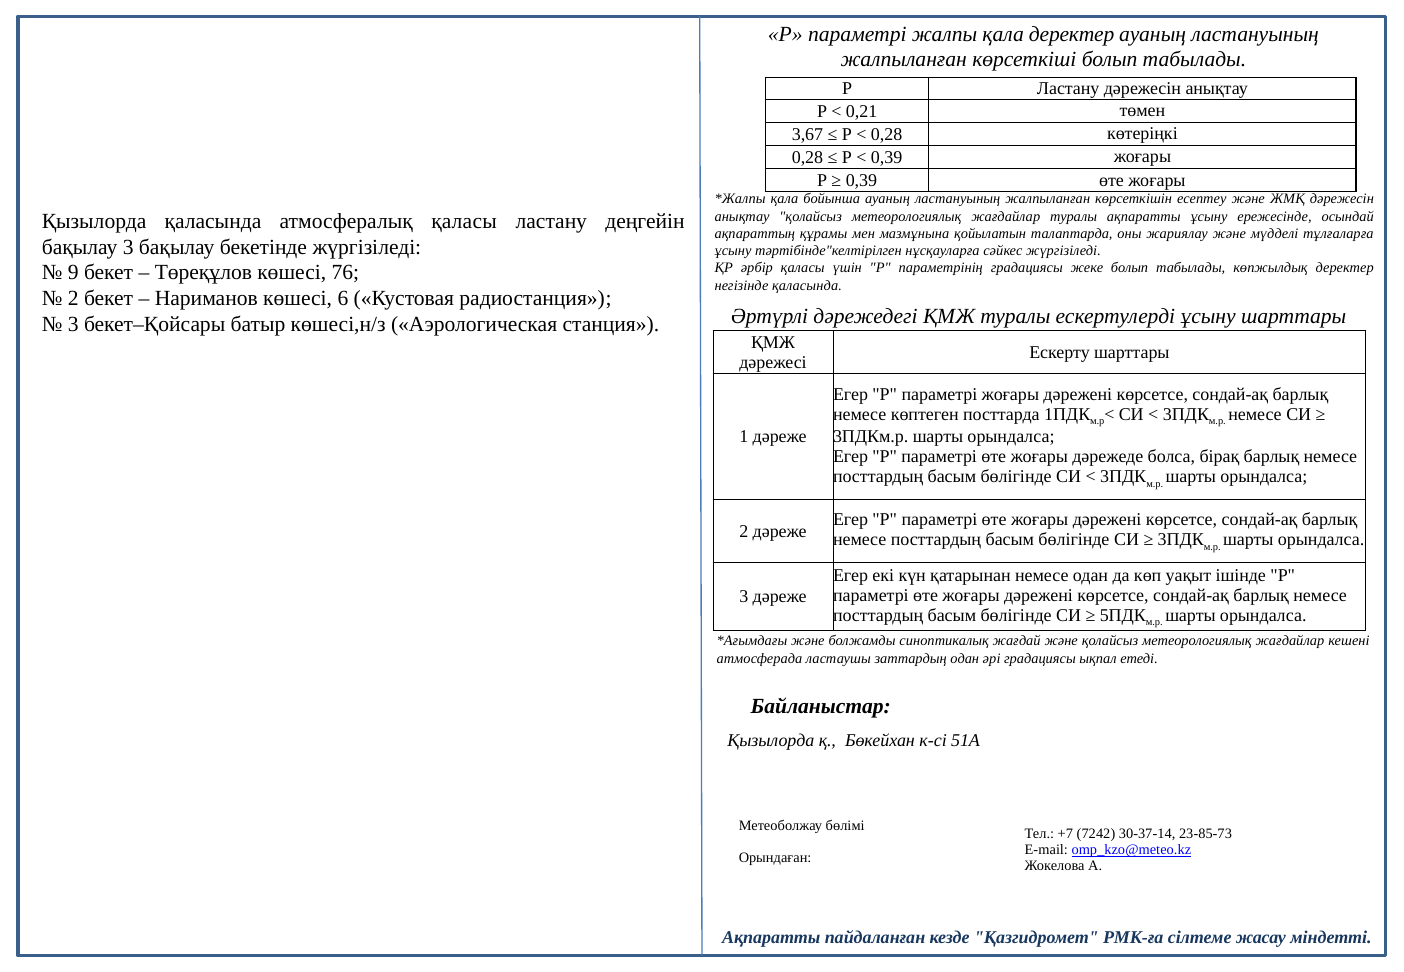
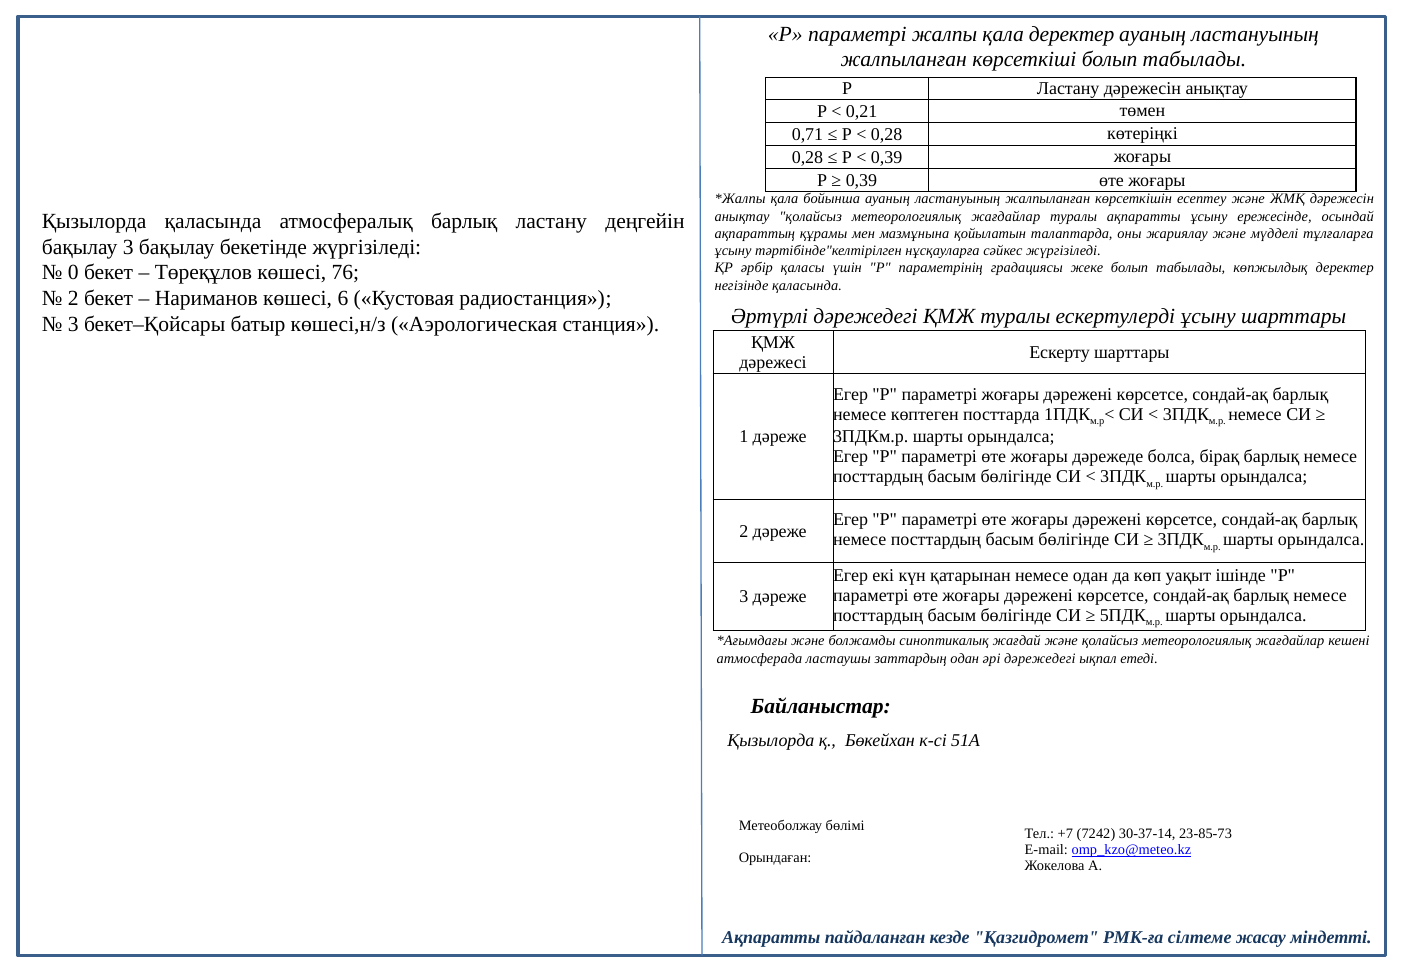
3,67: 3,67 -> 0,71
атмосфералық қаласы: қаласы -> барлық
9: 9 -> 0
әрі градациясы: градациясы -> дәрежедегі
